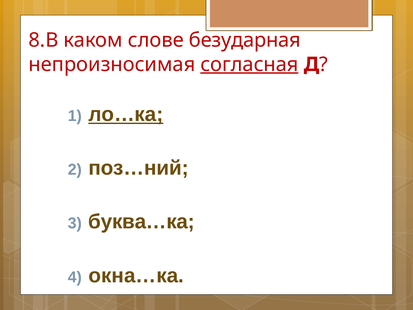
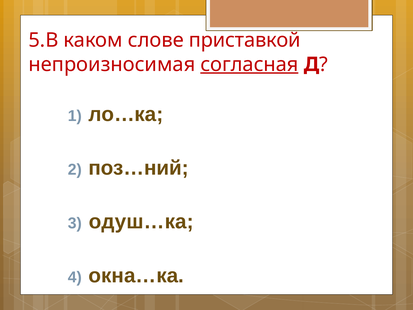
8.В: 8.В -> 5.В
безударная: безударная -> приставкой
ло…ка underline: present -> none
буква…ка: буква…ка -> одуш…ка
